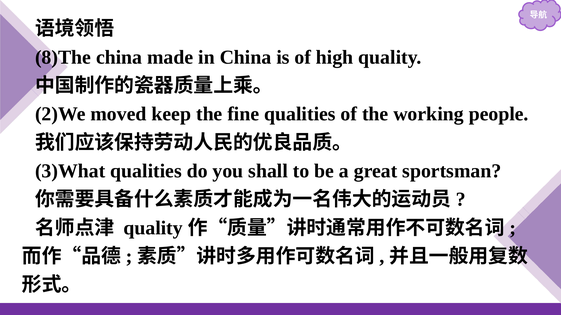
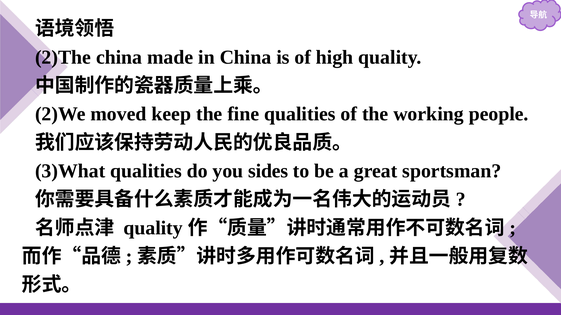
8)The: 8)The -> 2)The
shall: shall -> sides
